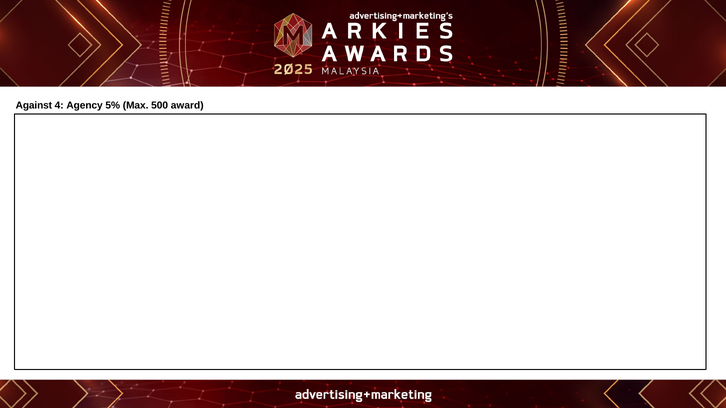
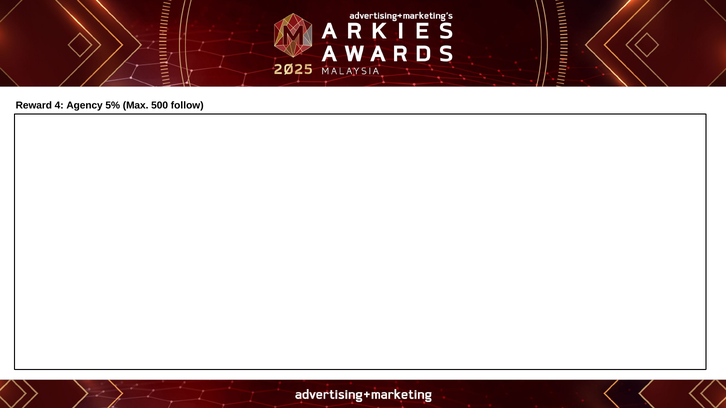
Against: Against -> Reward
award: award -> follow
